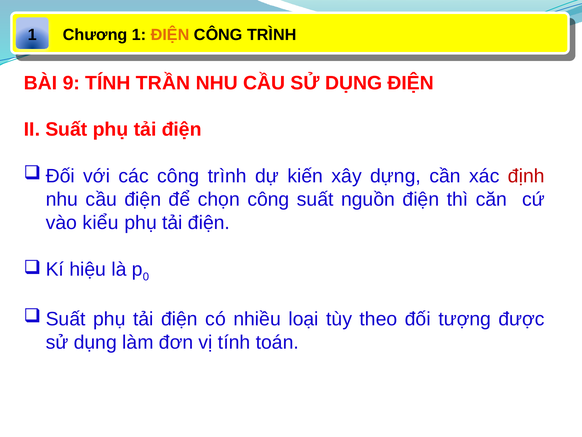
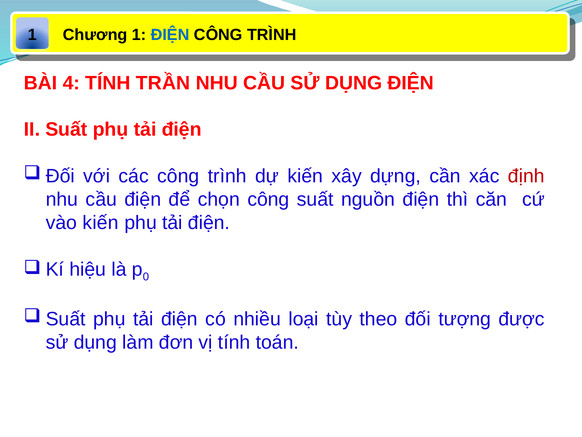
ĐIỆN at (170, 35) colour: orange -> blue
9: 9 -> 4
vào kiểu: kiểu -> kiến
